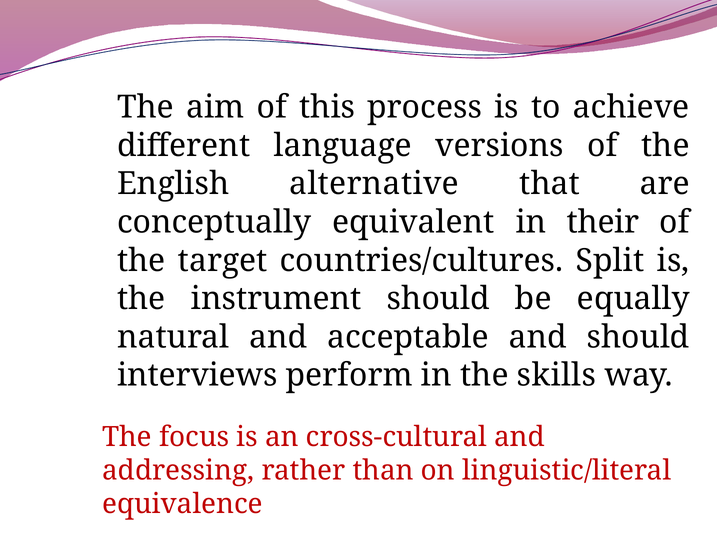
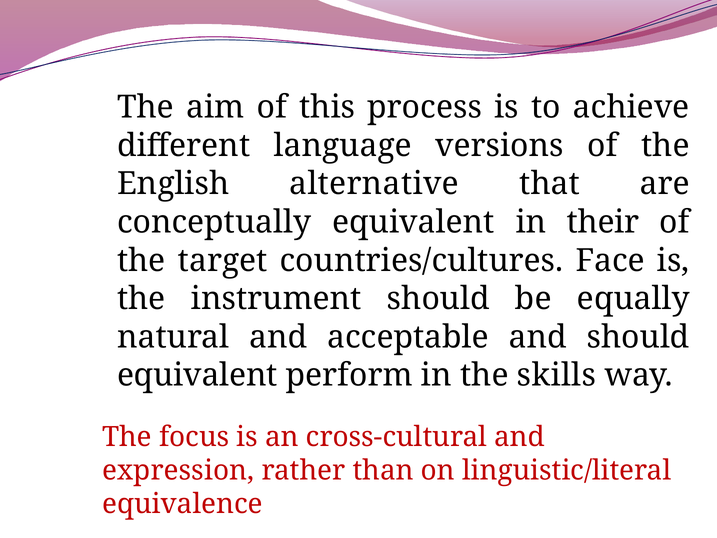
Split: Split -> Face
interviews at (197, 375): interviews -> equivalent
addressing: addressing -> expression
